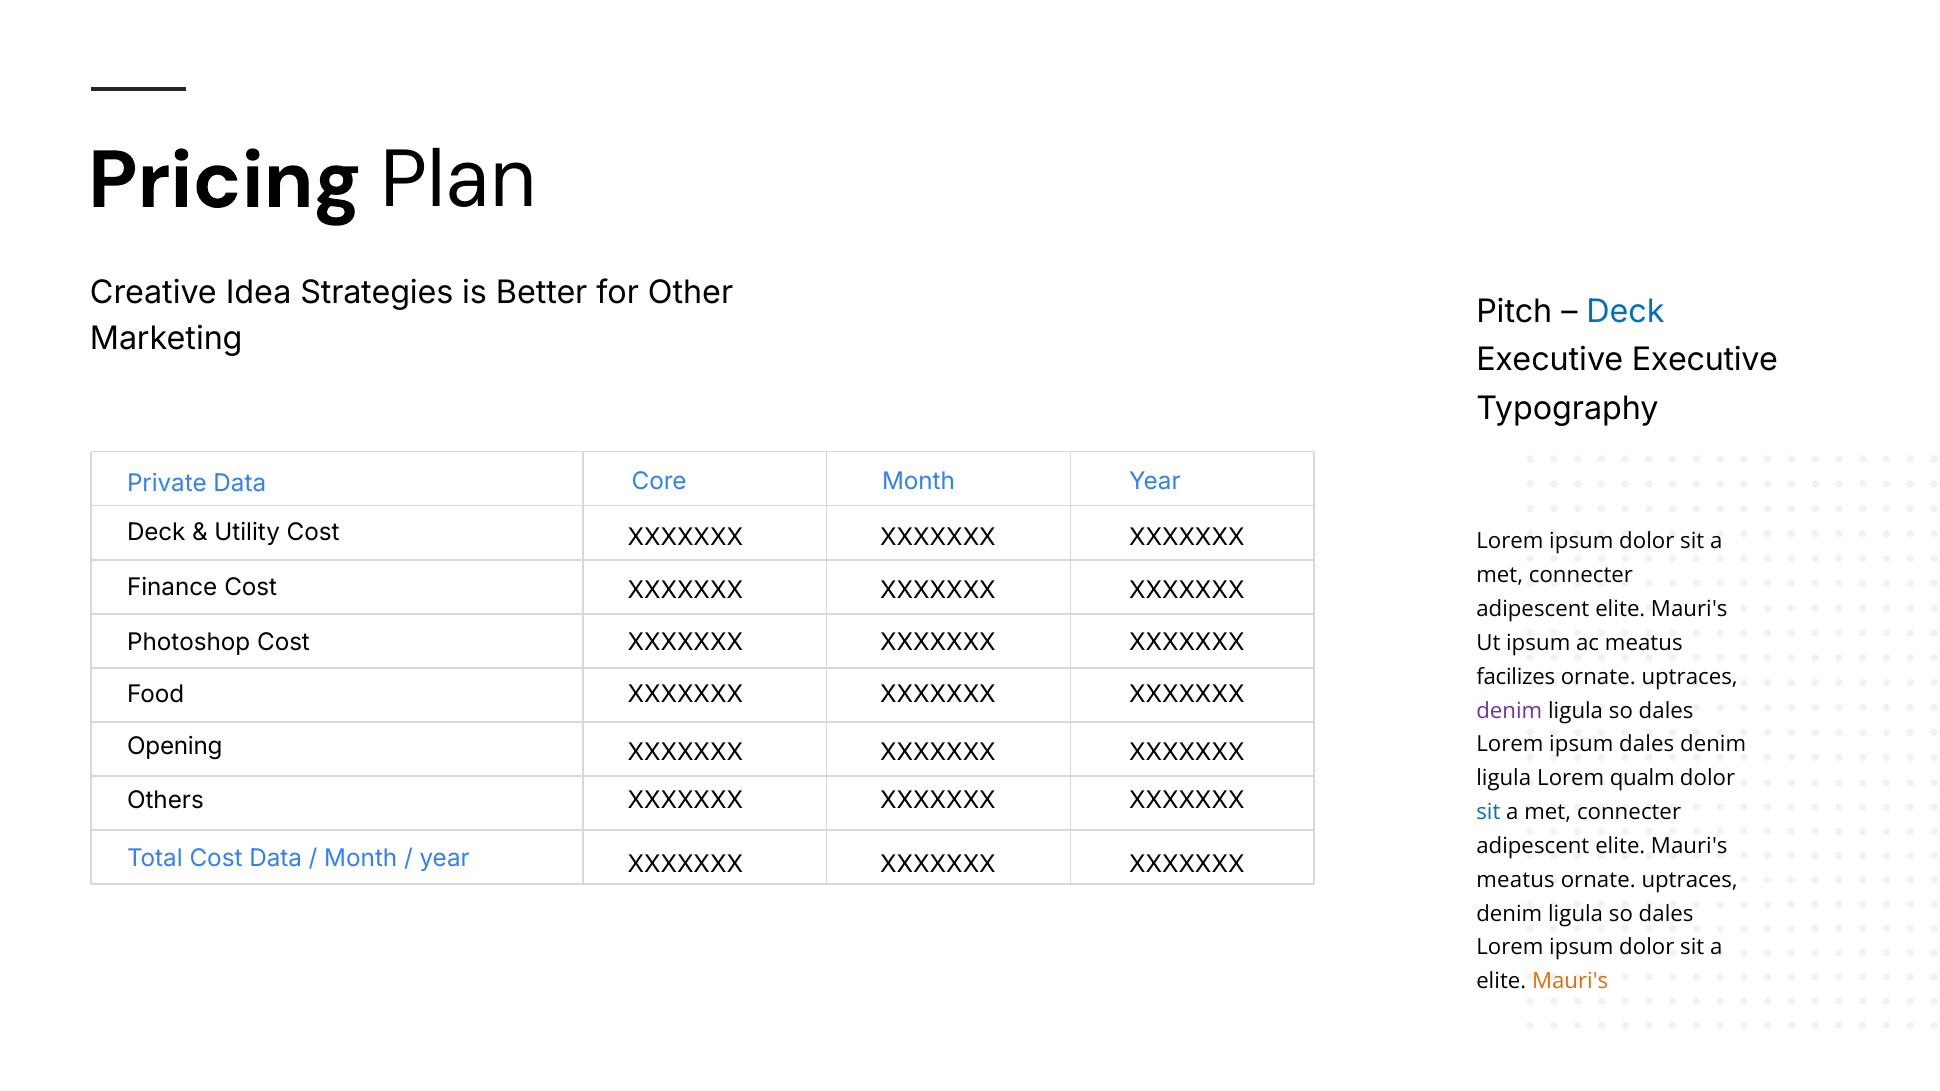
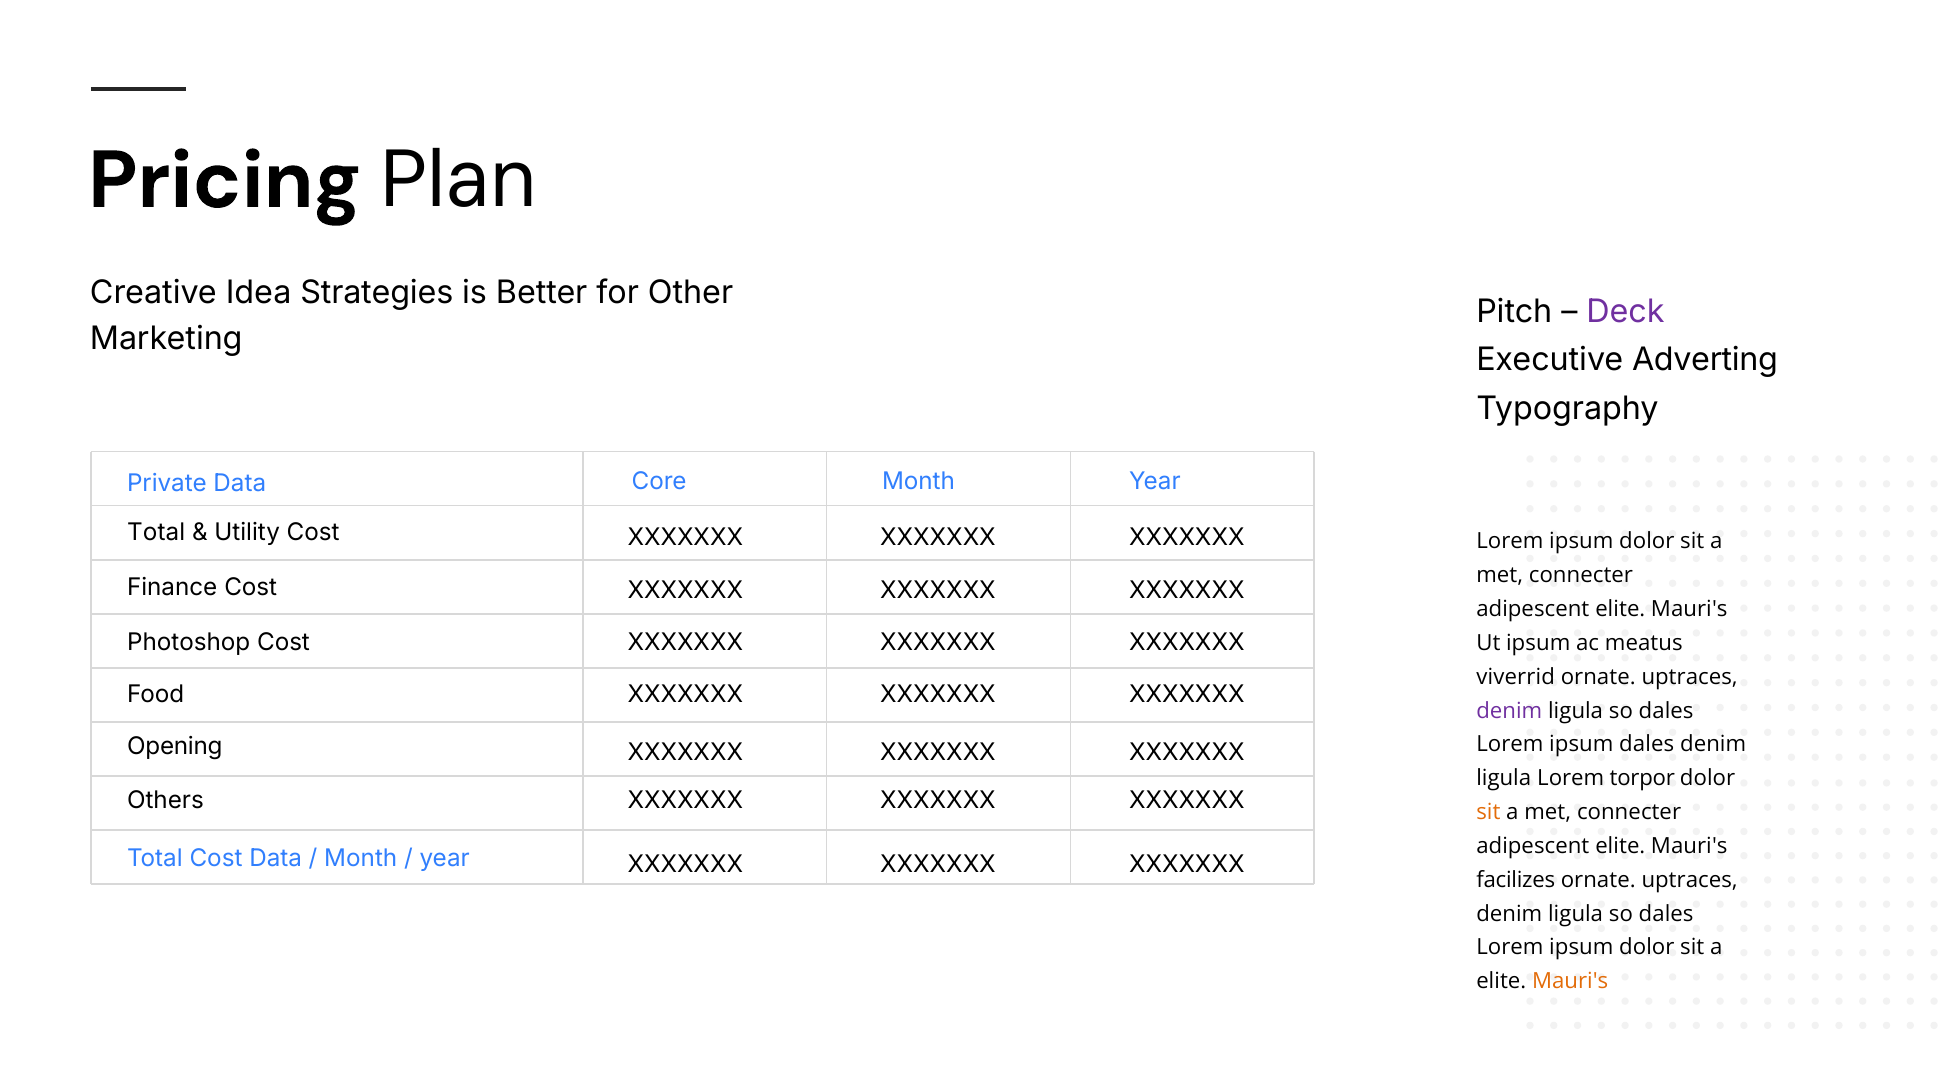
Deck at (1625, 312) colour: blue -> purple
Executive Executive: Executive -> Adverting
Deck at (156, 533): Deck -> Total
facilizes: facilizes -> viverrid
qualm: qualm -> torpor
sit at (1488, 812) colour: blue -> orange
meatus at (1516, 880): meatus -> facilizes
